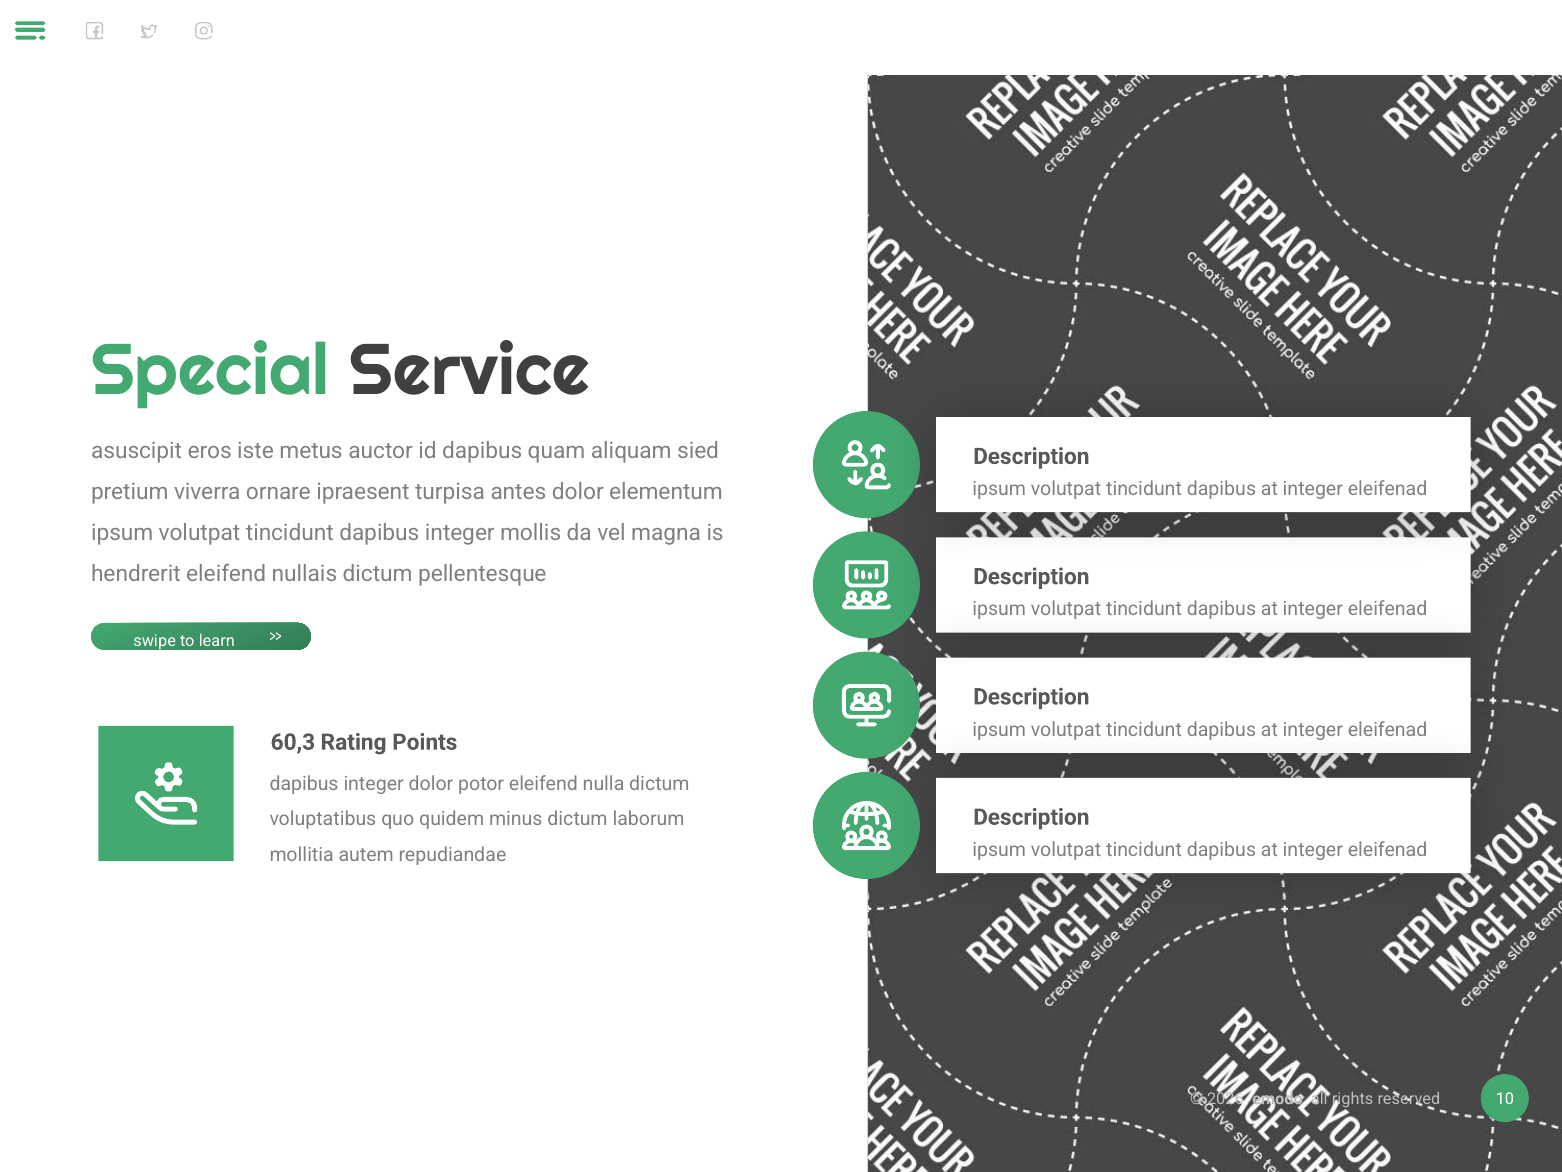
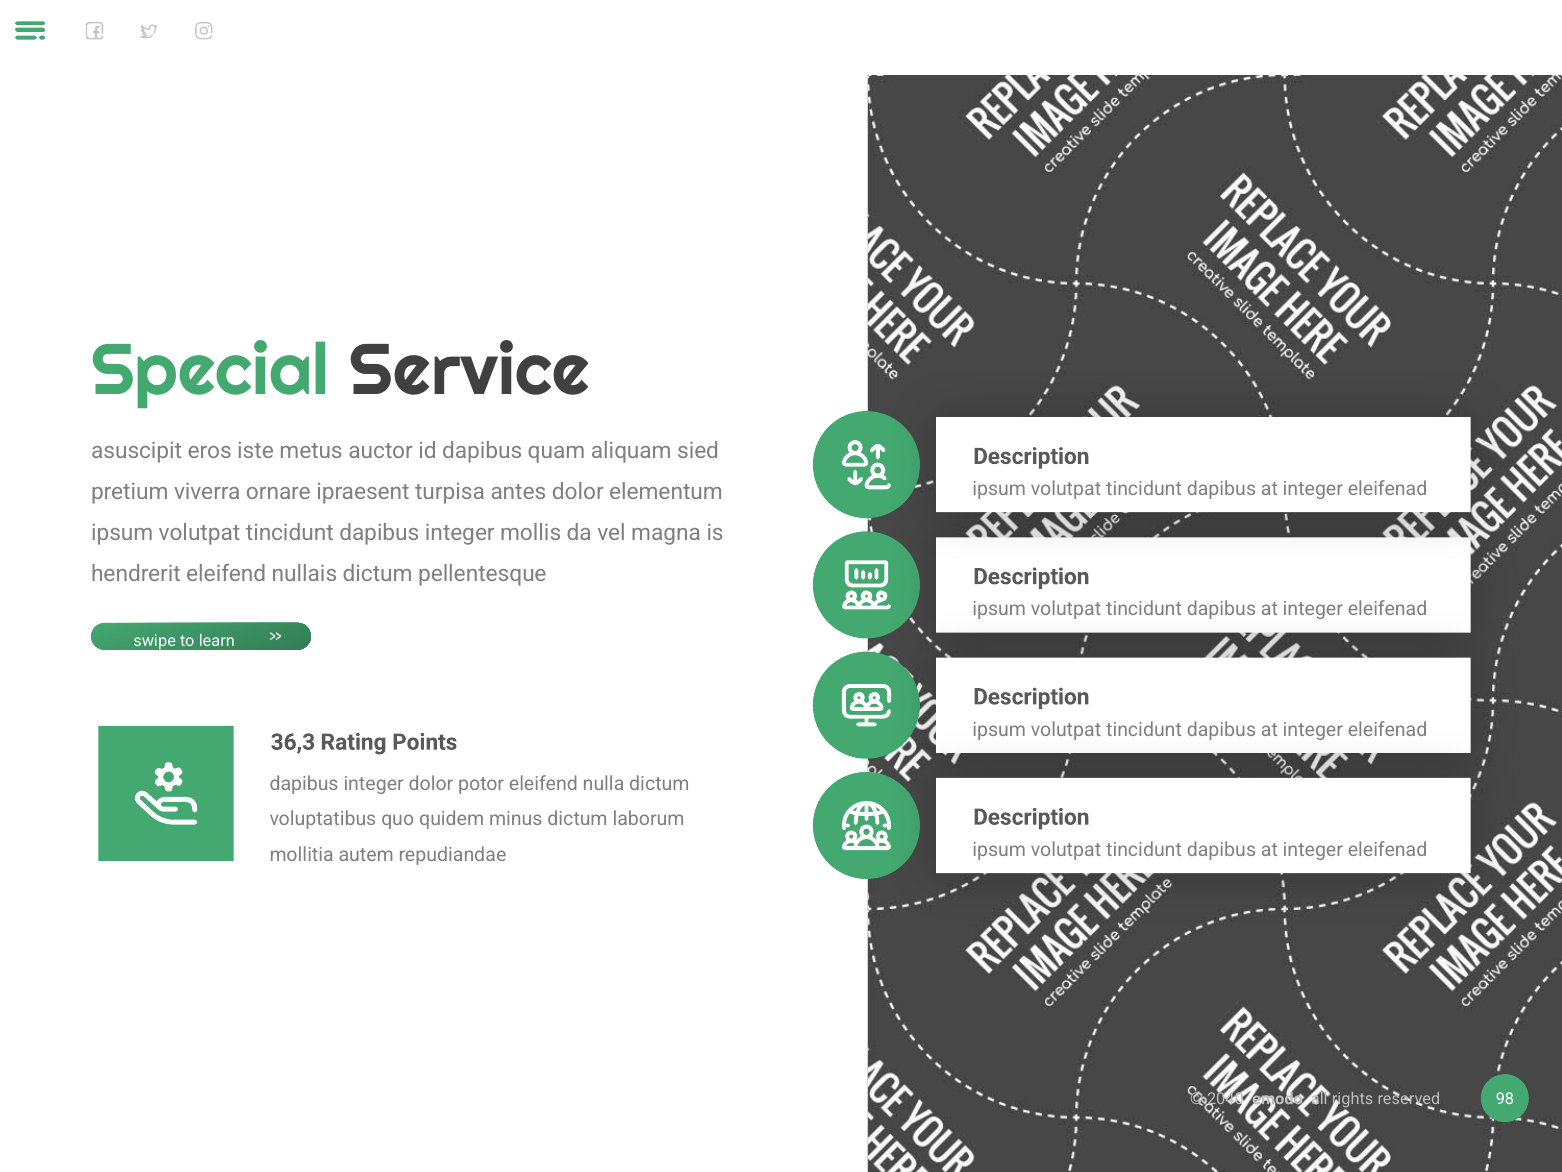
60,3: 60,3 -> 36,3
2026: 2026 -> 2040
10: 10 -> 98
